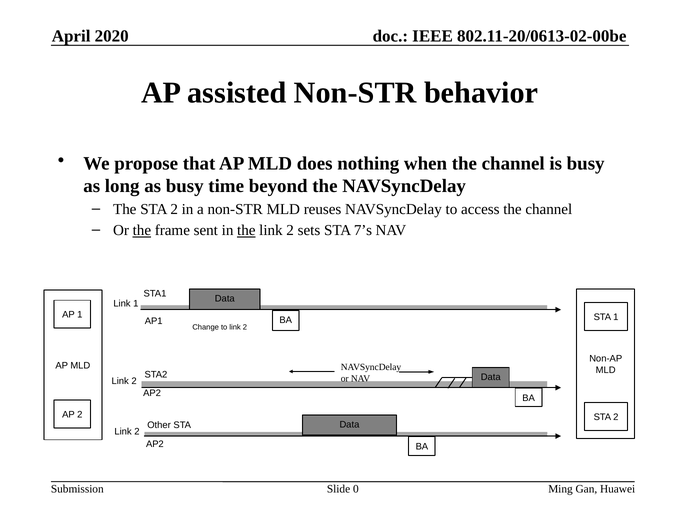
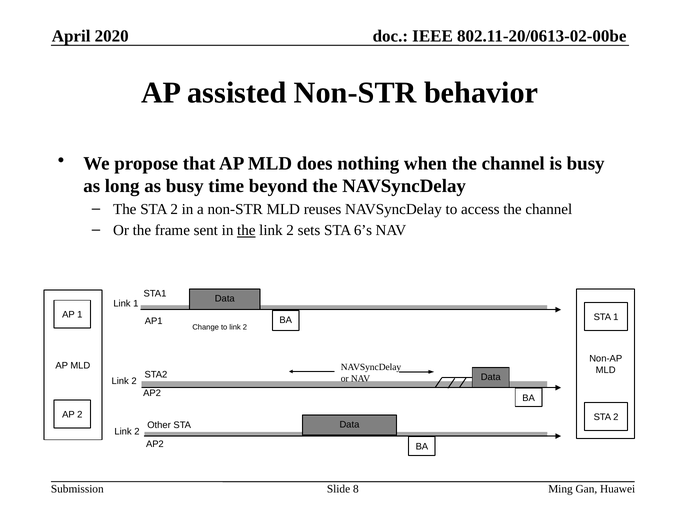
the at (142, 230) underline: present -> none
7’s: 7’s -> 6’s
0: 0 -> 8
